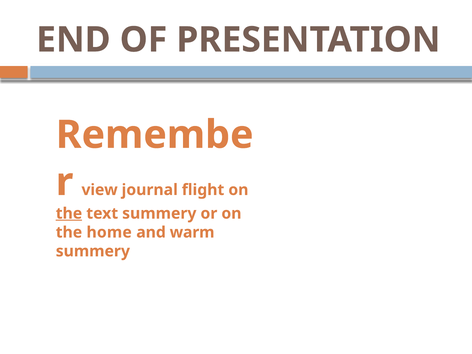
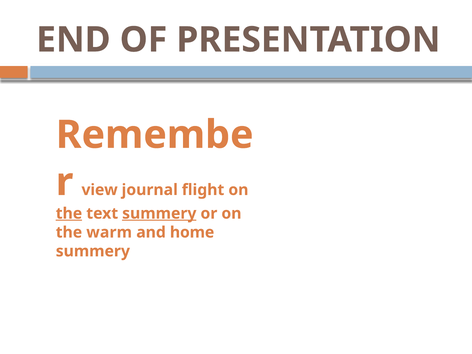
summery at (159, 213) underline: none -> present
home: home -> warm
warm: warm -> home
